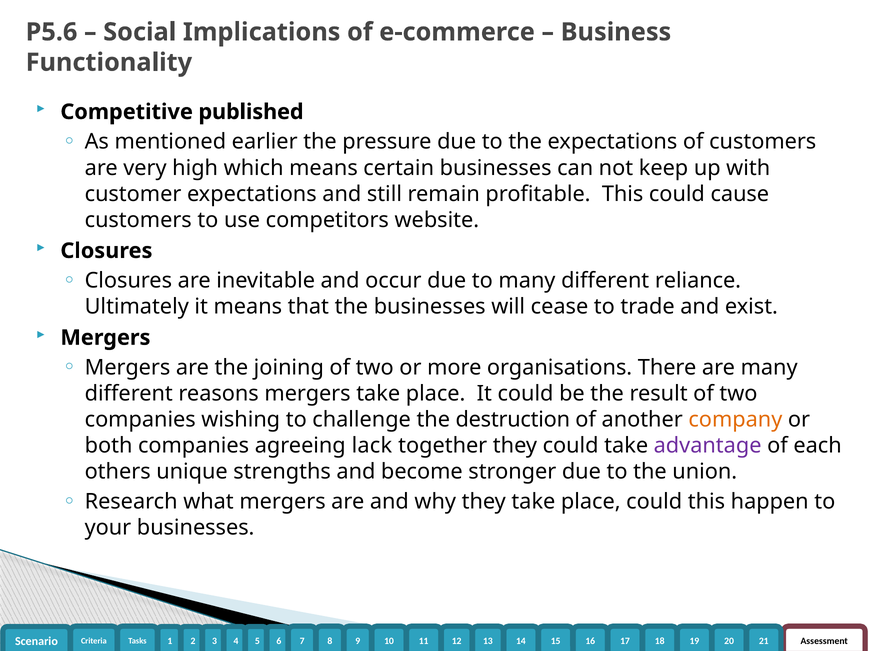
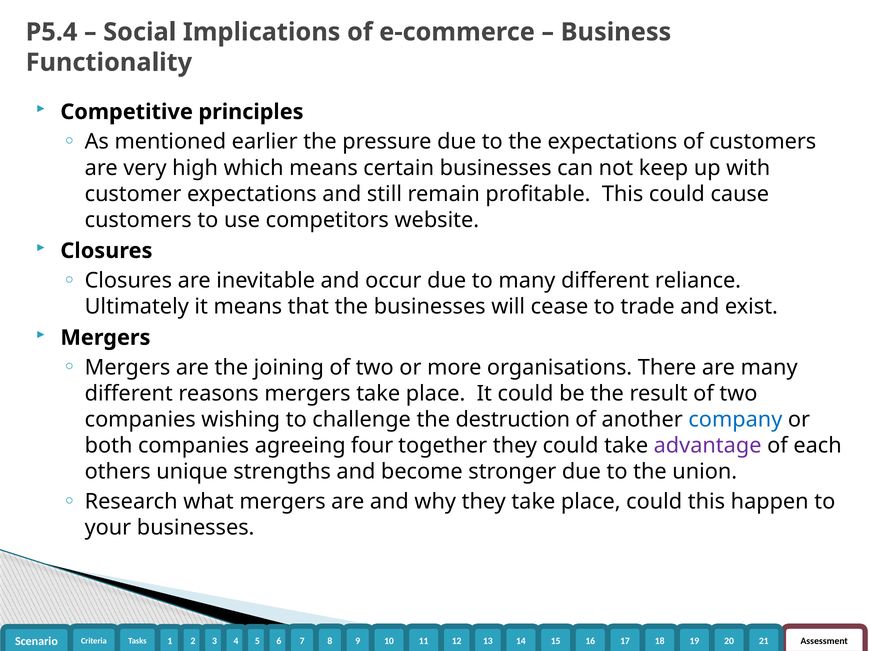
P5.6: P5.6 -> P5.4
published: published -> principles
company colour: orange -> blue
lack: lack -> four
